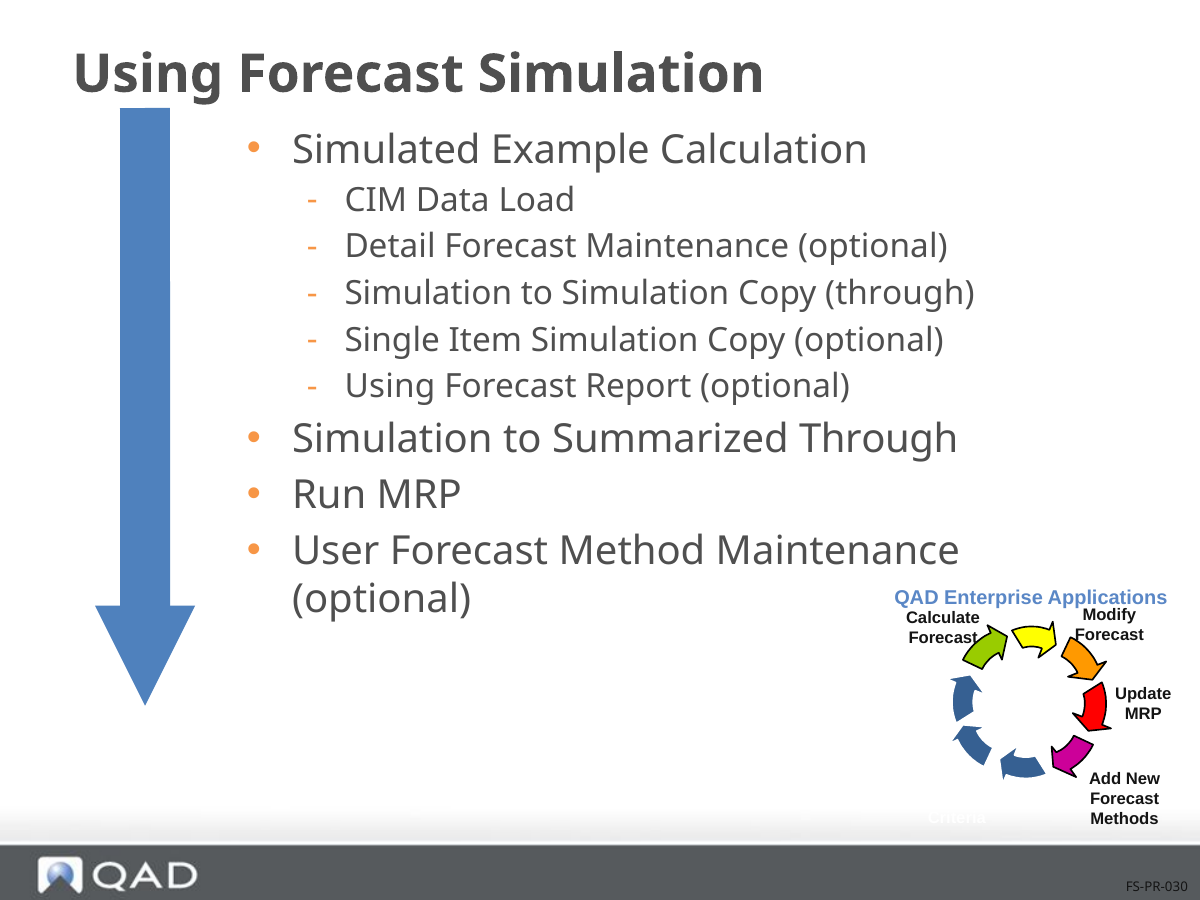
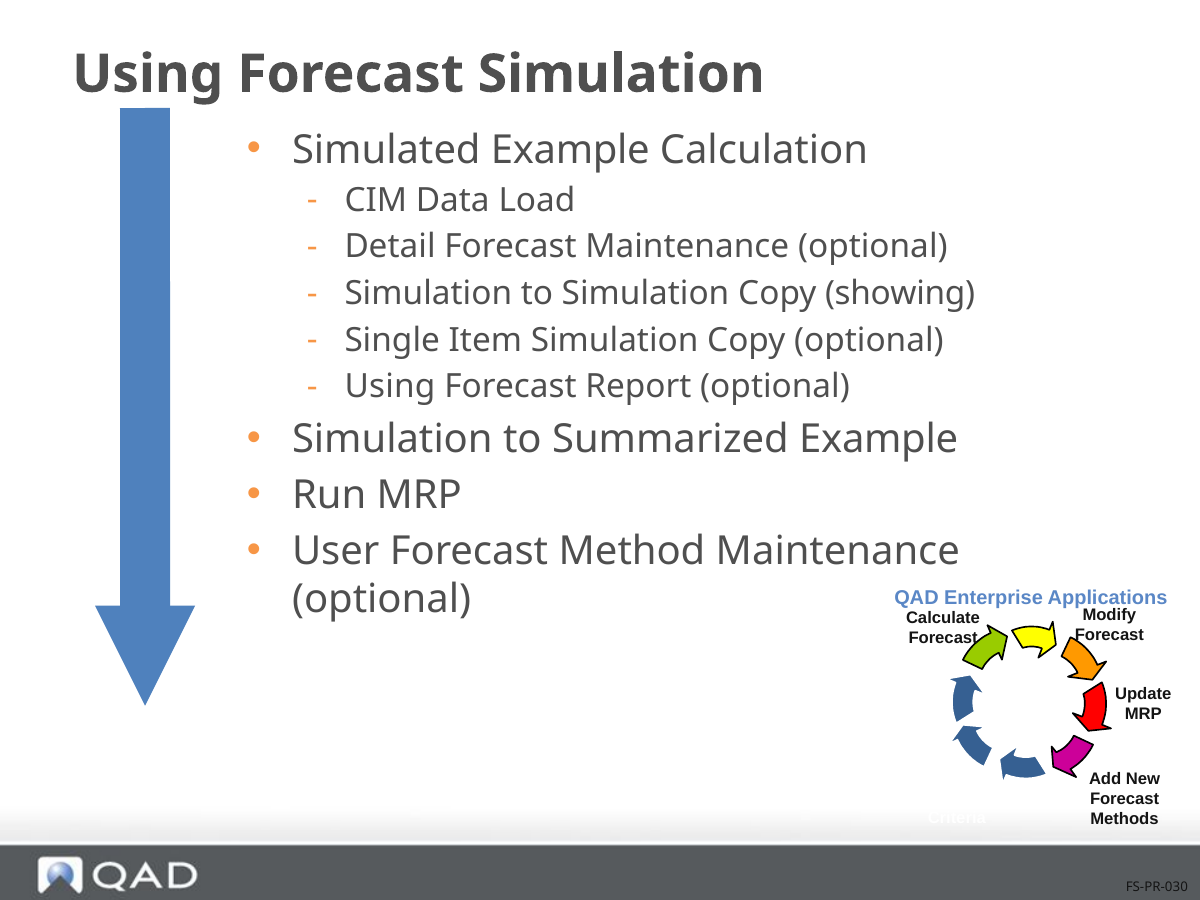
Copy through: through -> showing
Summarized Through: Through -> Example
